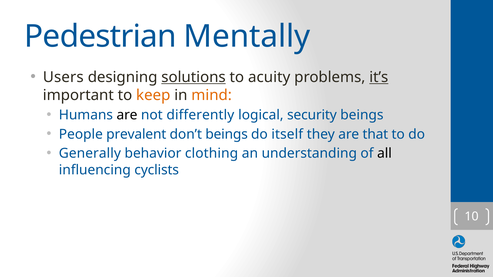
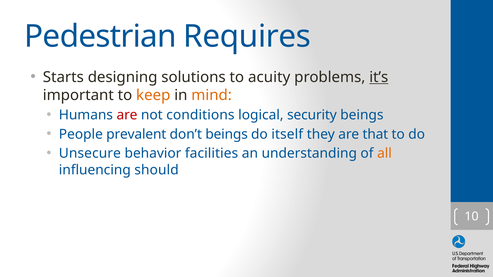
Mentally: Mentally -> Requires
Users: Users -> Starts
solutions underline: present -> none
are at (127, 115) colour: black -> red
differently: differently -> conditions
Generally: Generally -> Unsecure
clothing: clothing -> facilities
all colour: black -> orange
cyclists: cyclists -> should
